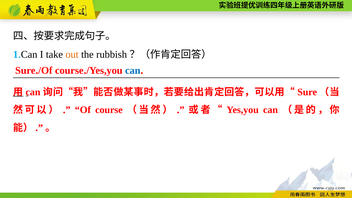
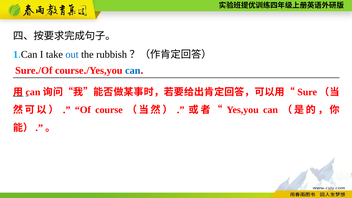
out colour: orange -> blue
